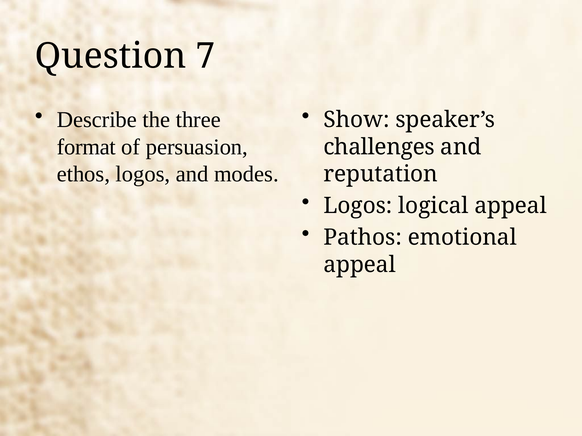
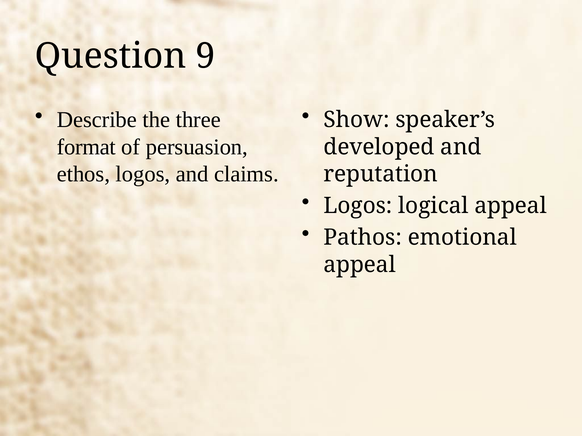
7: 7 -> 9
challenges: challenges -> developed
modes: modes -> claims
